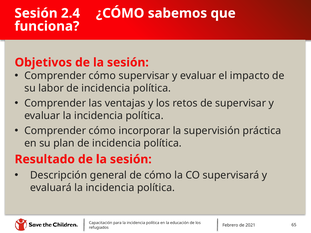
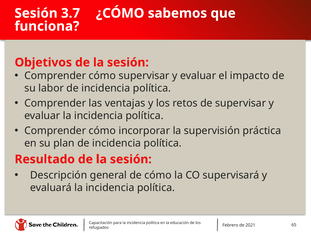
2.4: 2.4 -> 3.7
